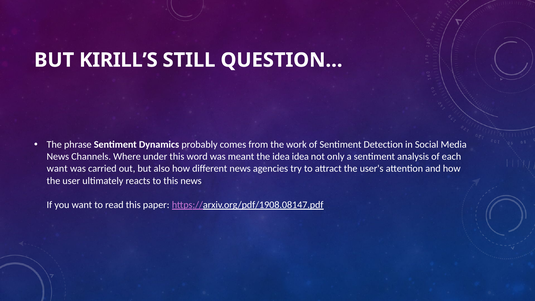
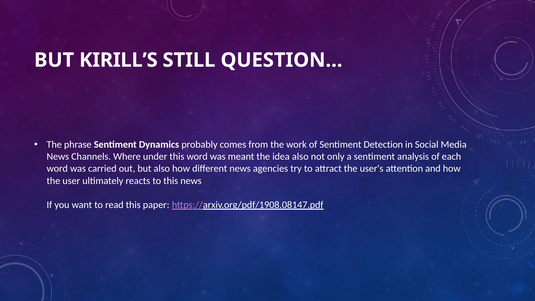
idea idea: idea -> also
want at (57, 169): want -> word
